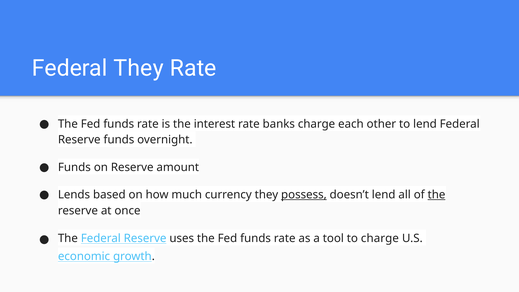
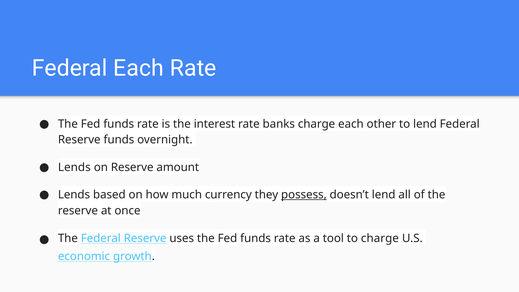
Federal They: They -> Each
Funds at (74, 167): Funds -> Lends
the at (437, 195) underline: present -> none
